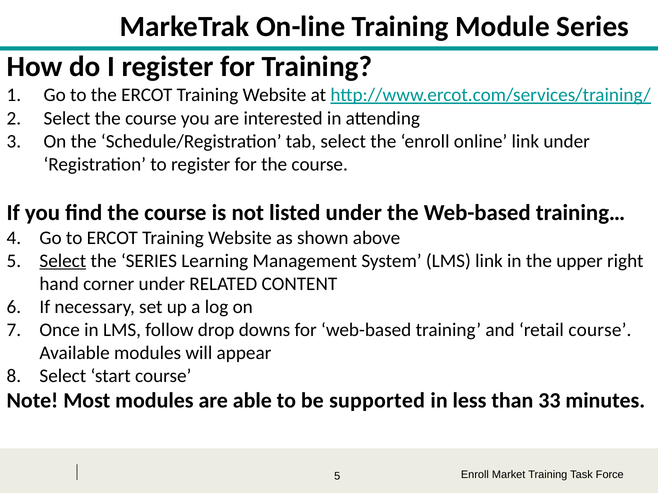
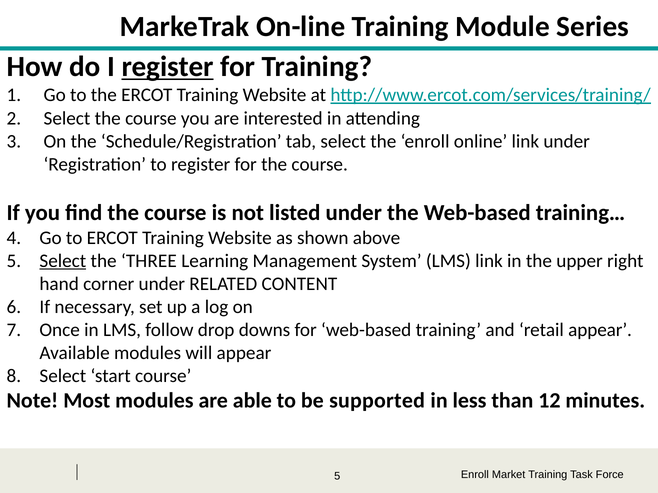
register at (168, 67) underline: none -> present
the SERIES: SERIES -> THREE
retail course: course -> appear
33: 33 -> 12
